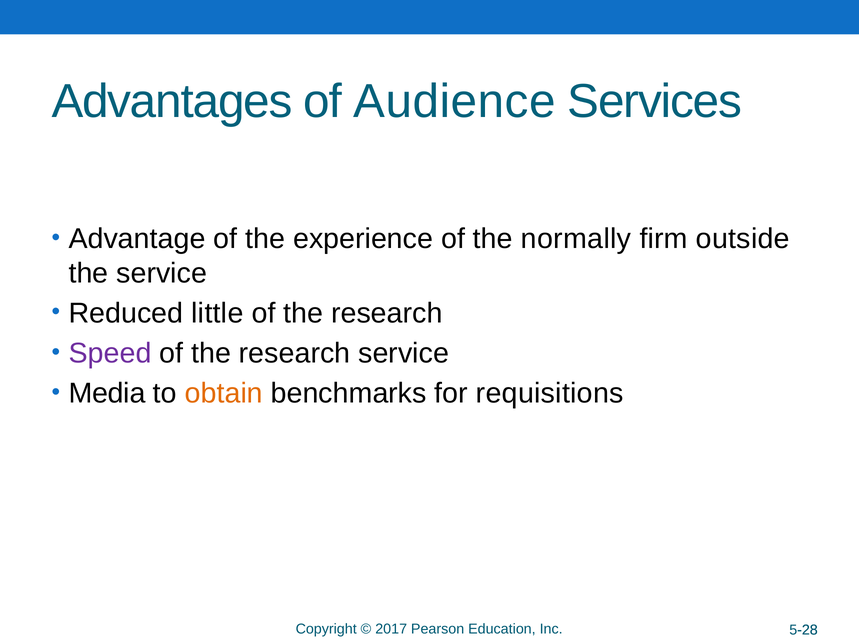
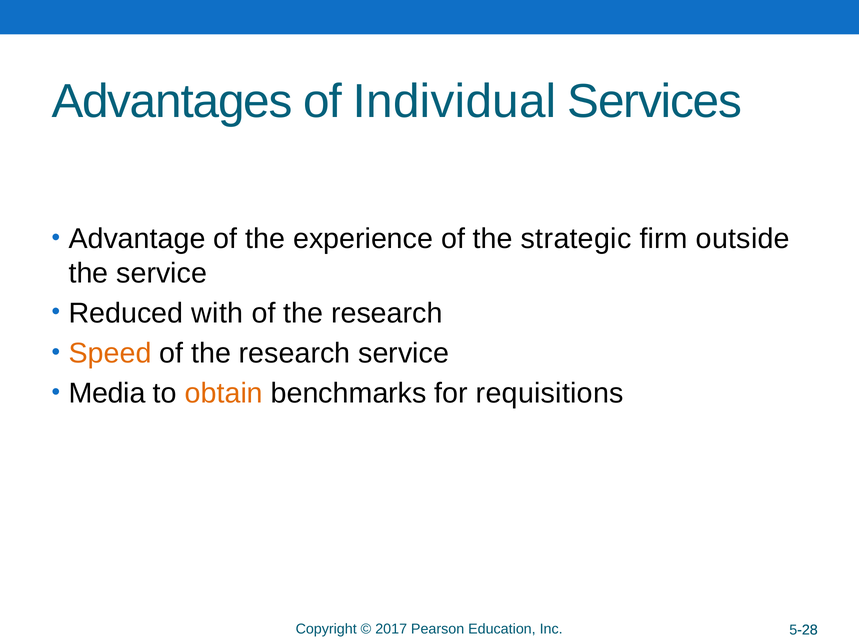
Audience: Audience -> Individual
normally: normally -> strategic
little: little -> with
Speed colour: purple -> orange
